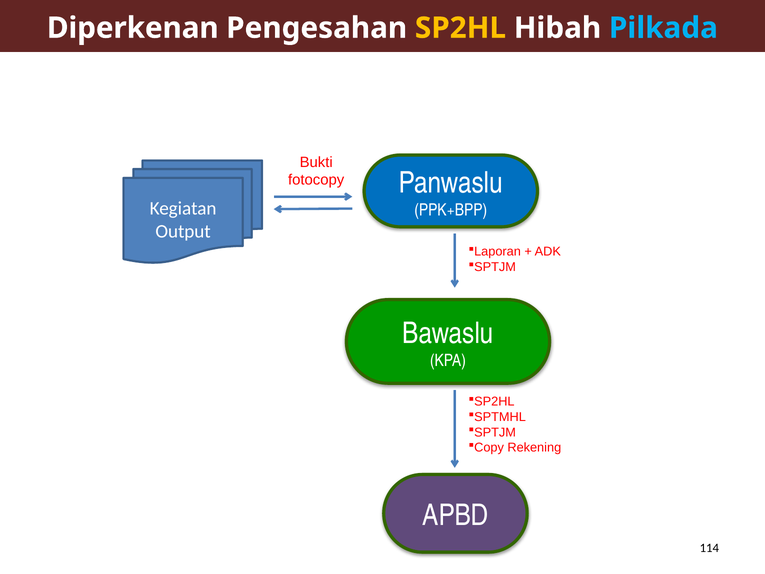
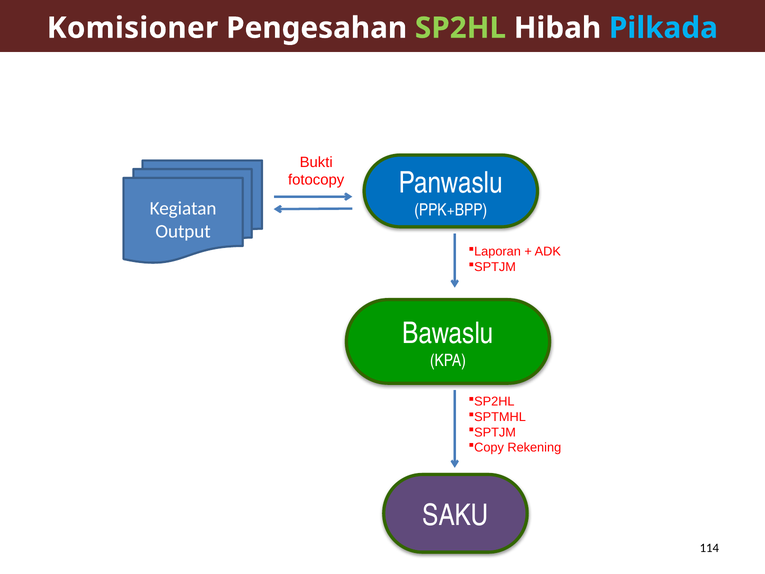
Diperkenan: Diperkenan -> Komisioner
SP2HL colour: yellow -> light green
APBD: APBD -> SAKU
